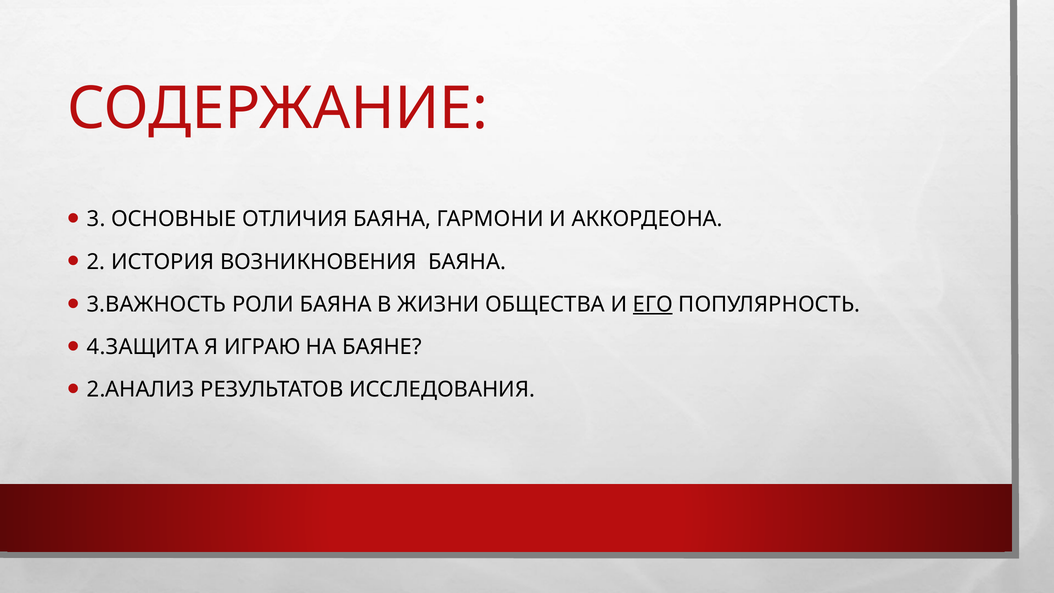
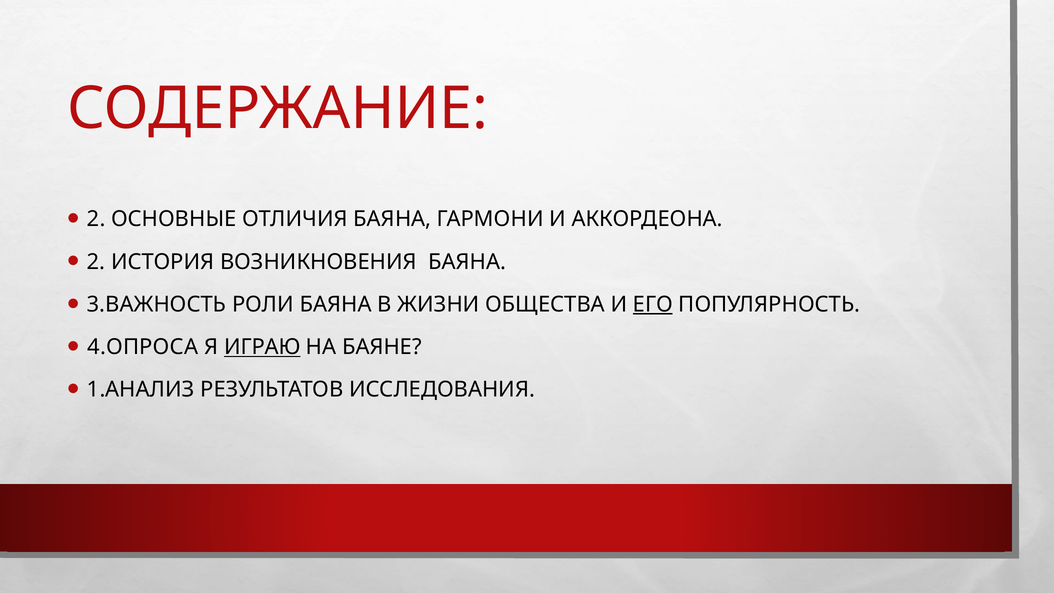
3 at (96, 219): 3 -> 2
4.ЗАЩИТА: 4.ЗАЩИТА -> 4.ОПРОСА
ИГРАЮ underline: none -> present
2.АНАЛИЗ: 2.АНАЛИЗ -> 1.АНАЛИЗ
